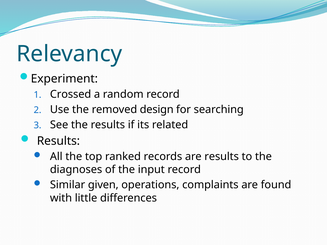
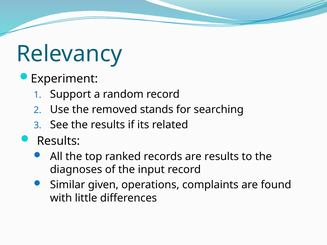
Crossed: Crossed -> Support
design: design -> stands
